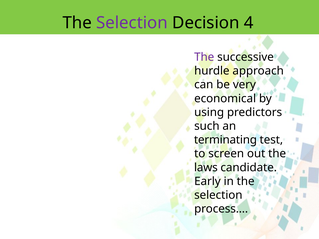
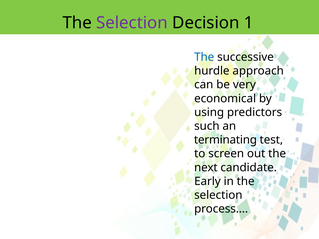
4: 4 -> 1
The at (204, 57) colour: purple -> blue
laws: laws -> next
